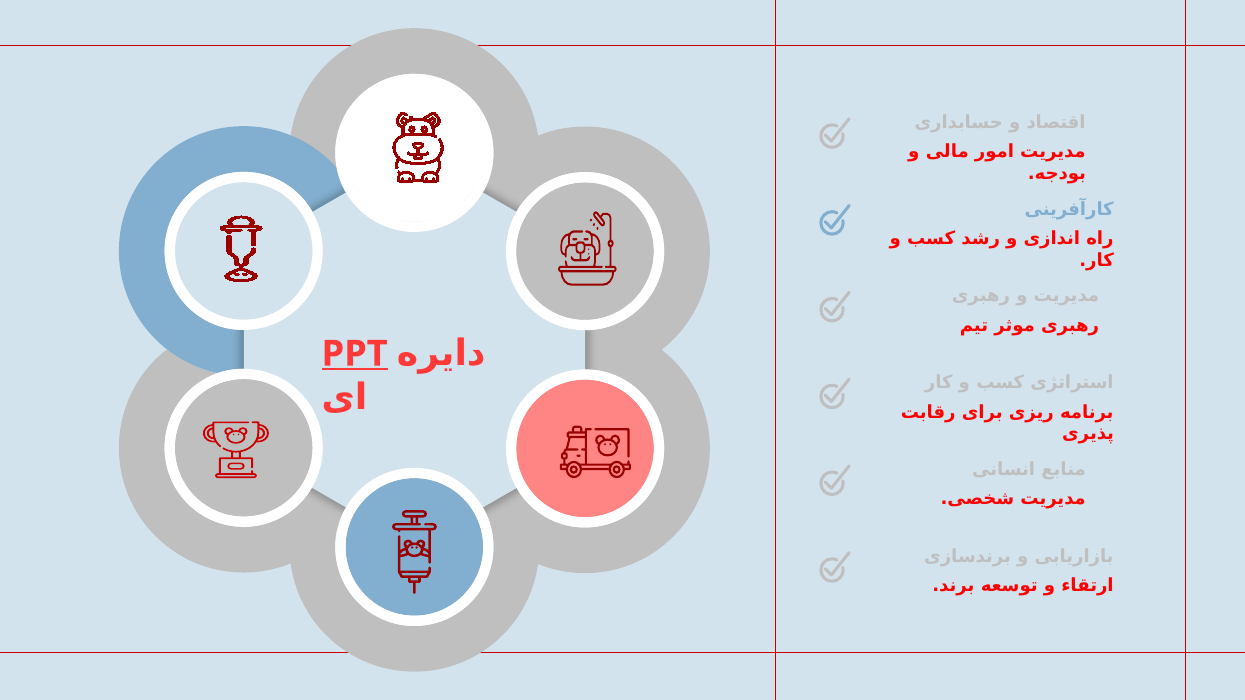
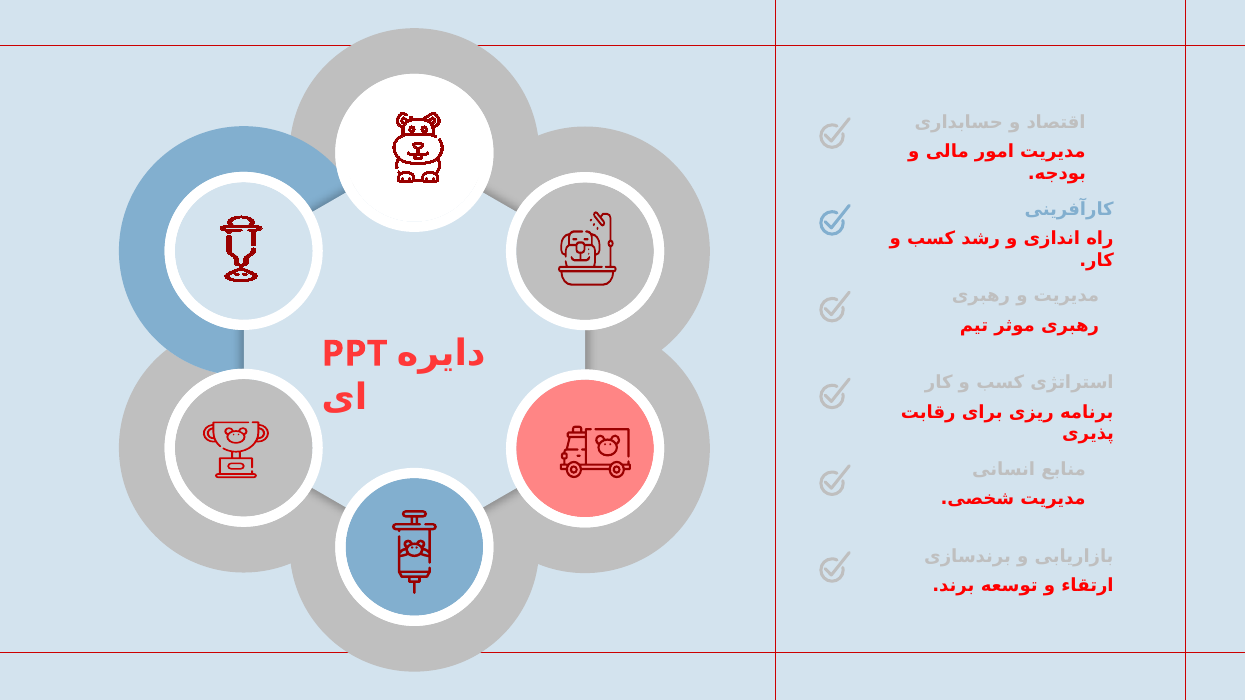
PPT underline: present -> none
